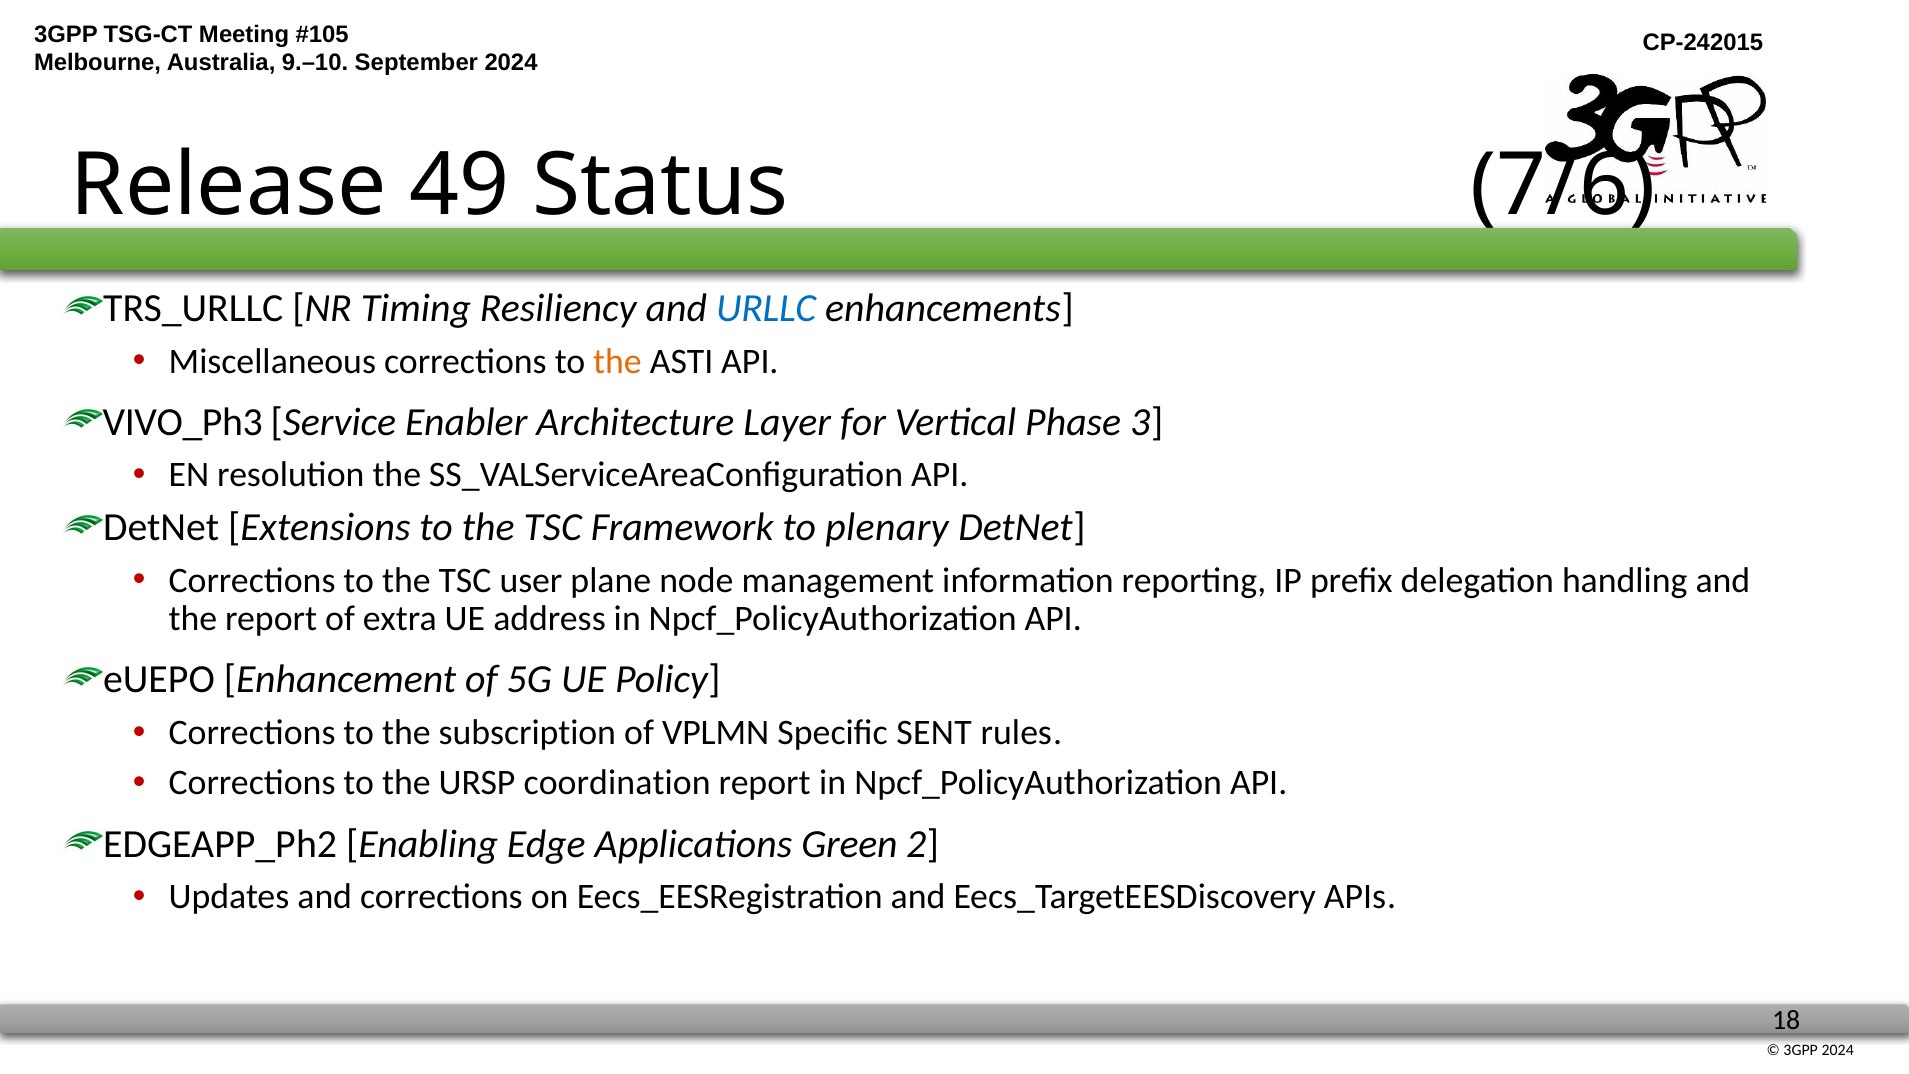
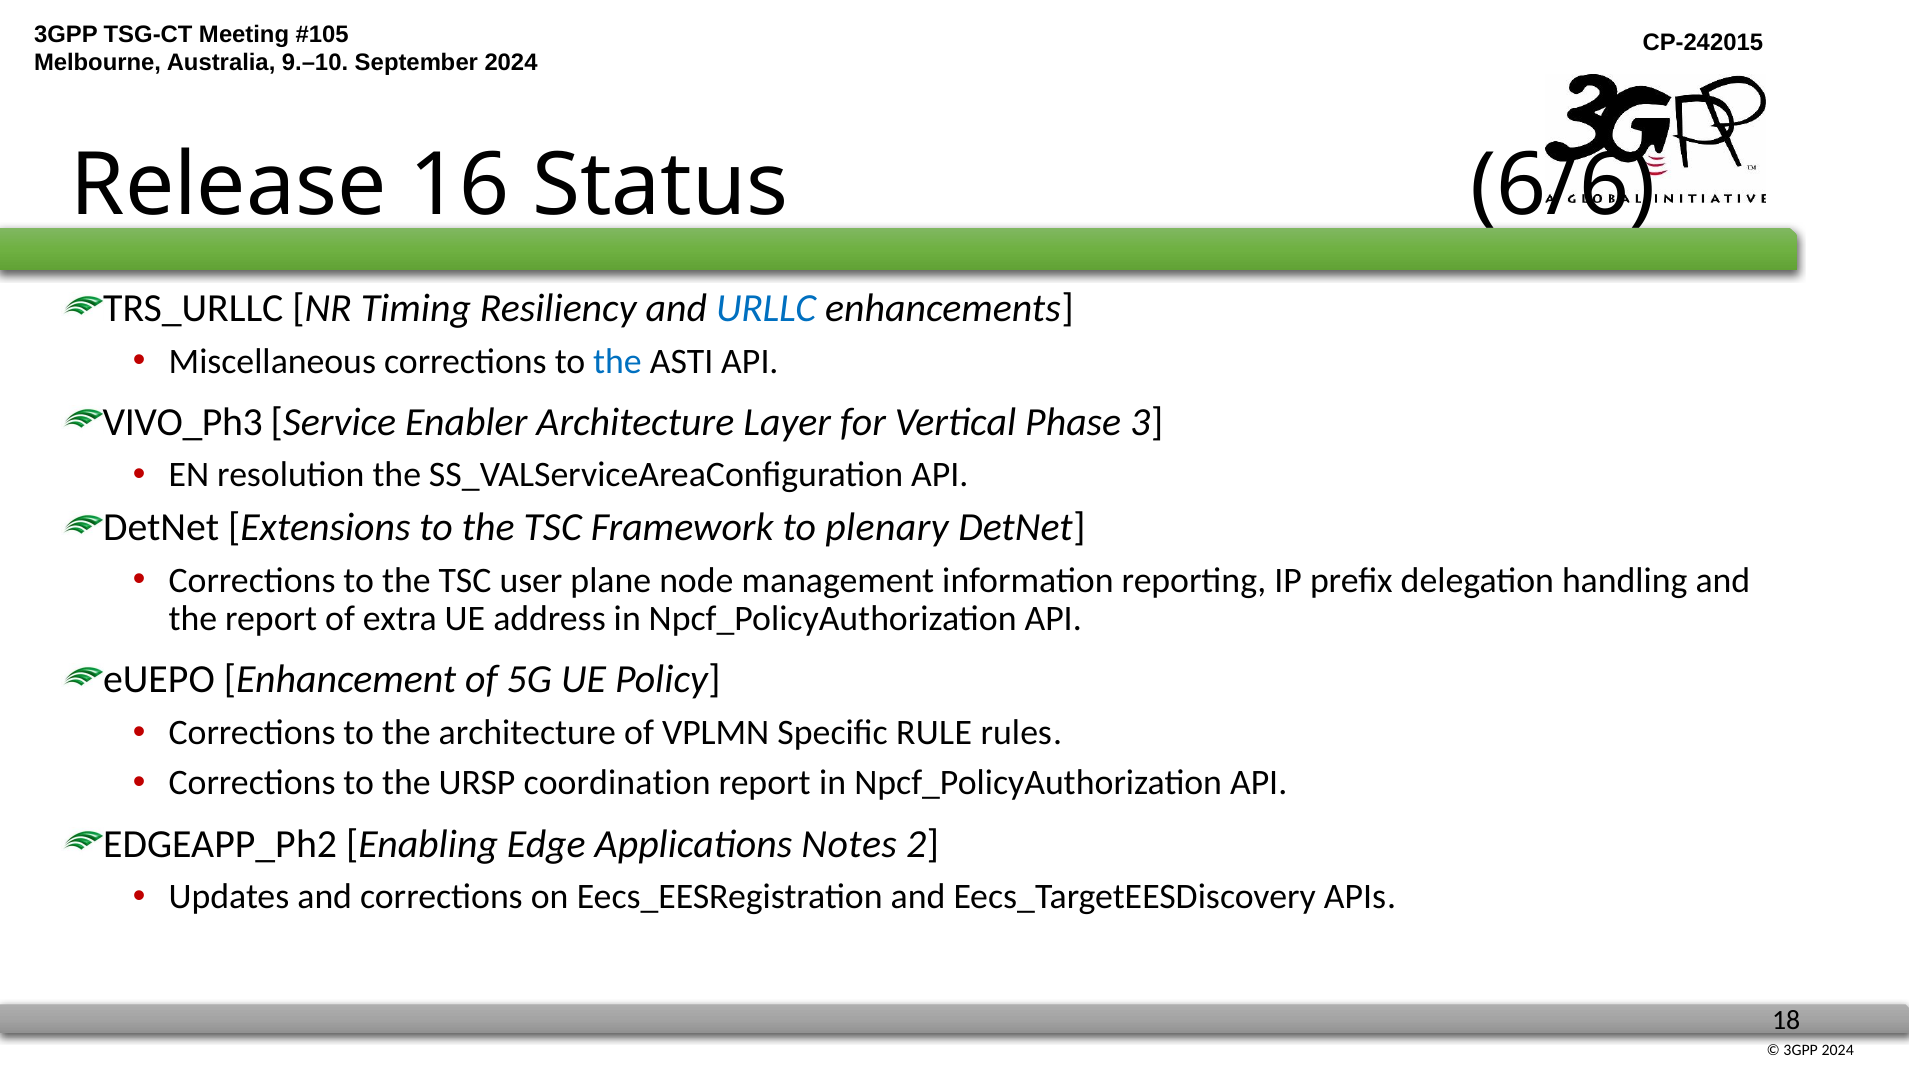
49: 49 -> 16
7/6: 7/6 -> 6/6
the at (617, 361) colour: orange -> blue
the subscription: subscription -> architecture
SENT: SENT -> RULE
Green: Green -> Notes
